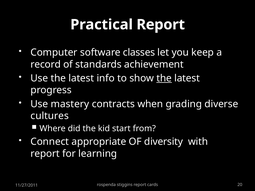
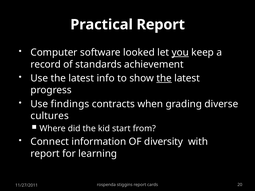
classes: classes -> looked
you underline: none -> present
mastery: mastery -> findings
appropriate: appropriate -> information
